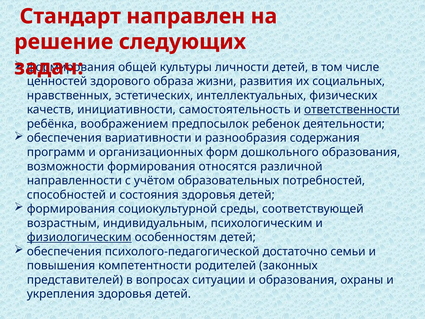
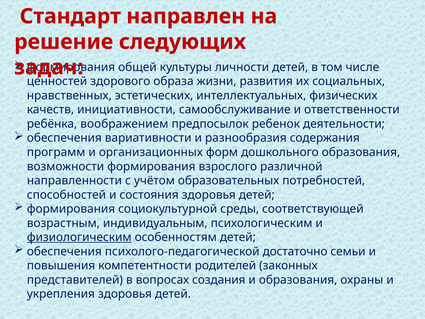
самостоятельность: самостоятельность -> самообслуживание
ответственности underline: present -> none
относятся: относятся -> взрослого
ситуации: ситуации -> создания
